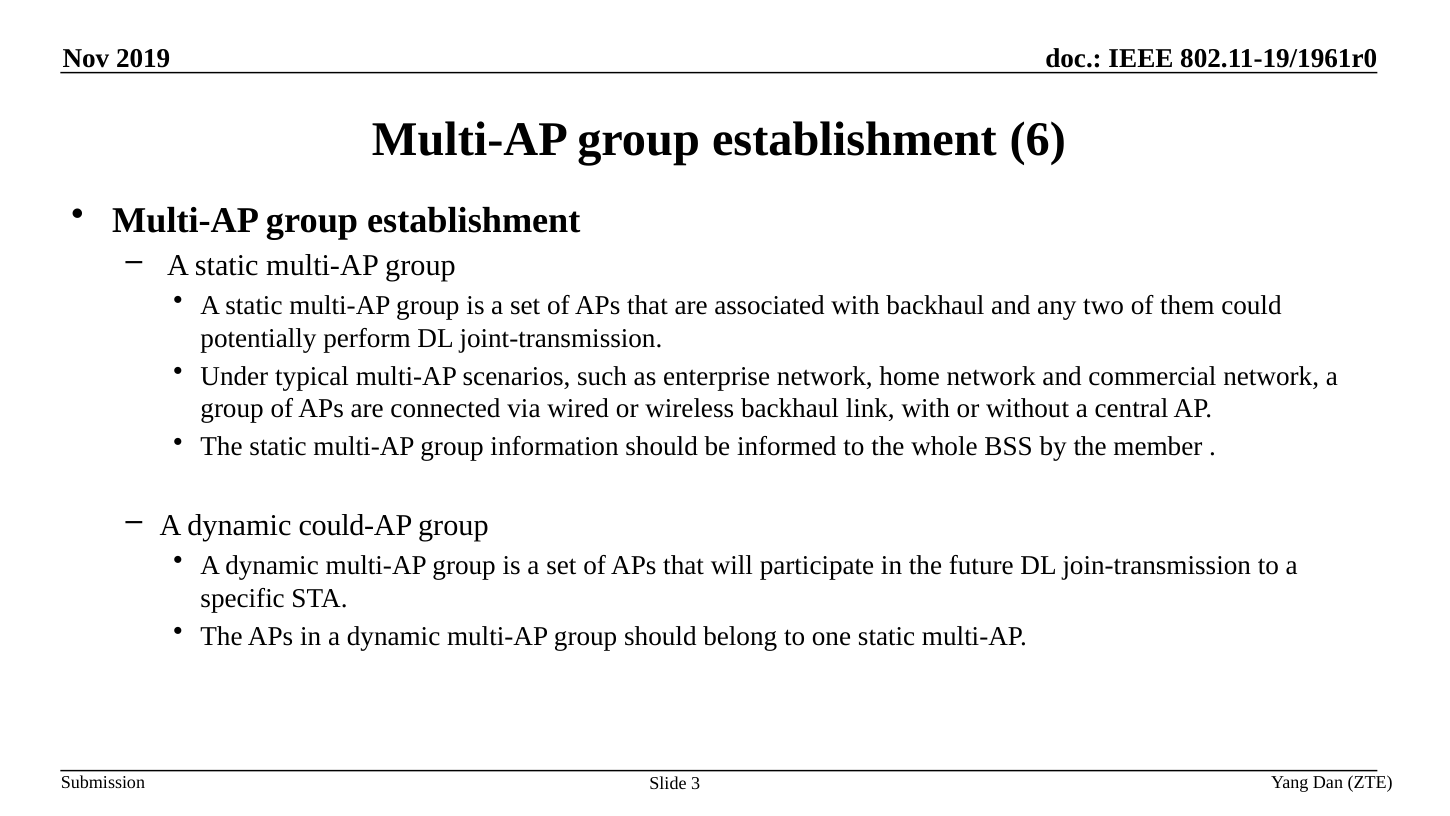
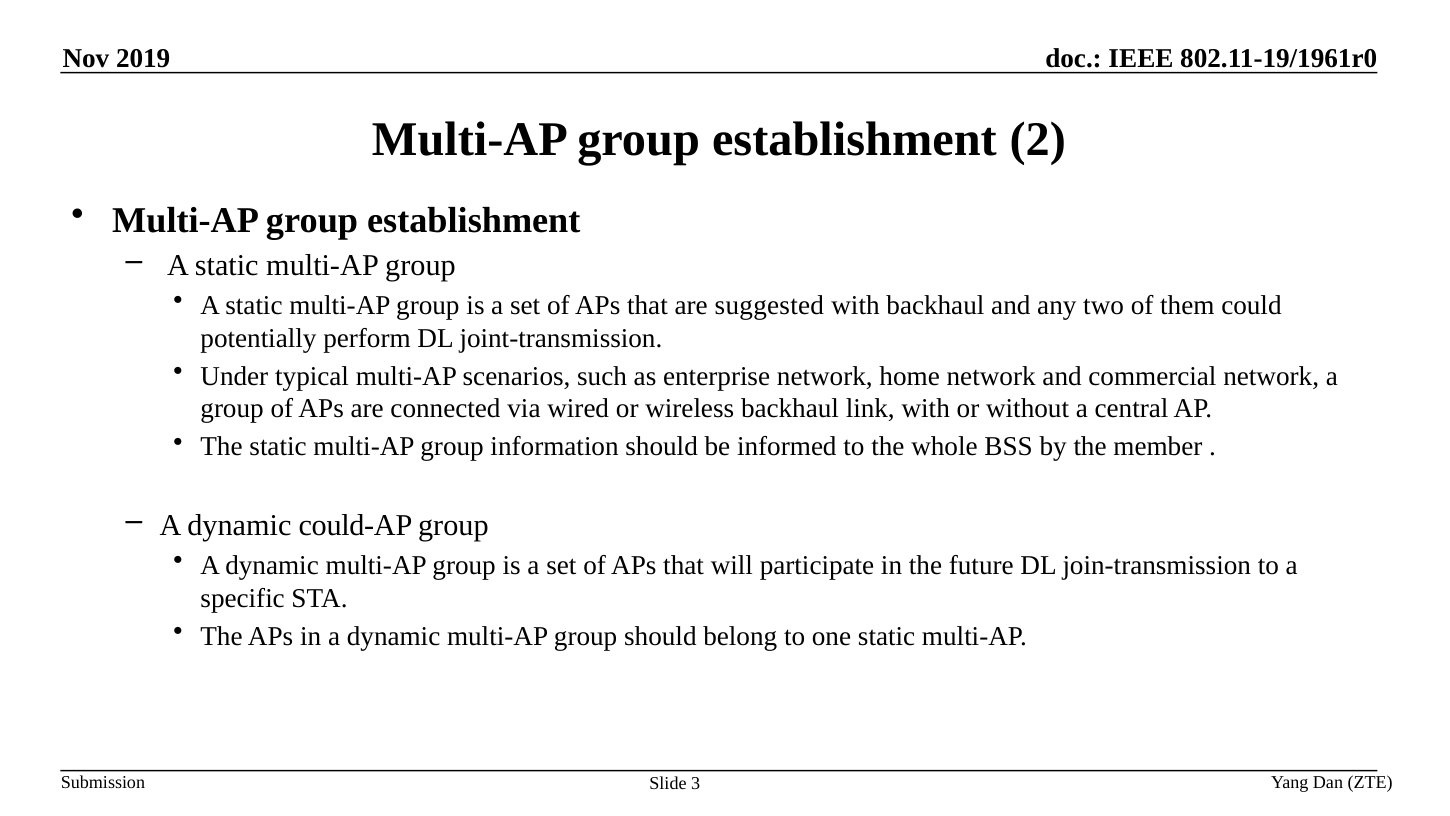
6: 6 -> 2
associated: associated -> suggested
